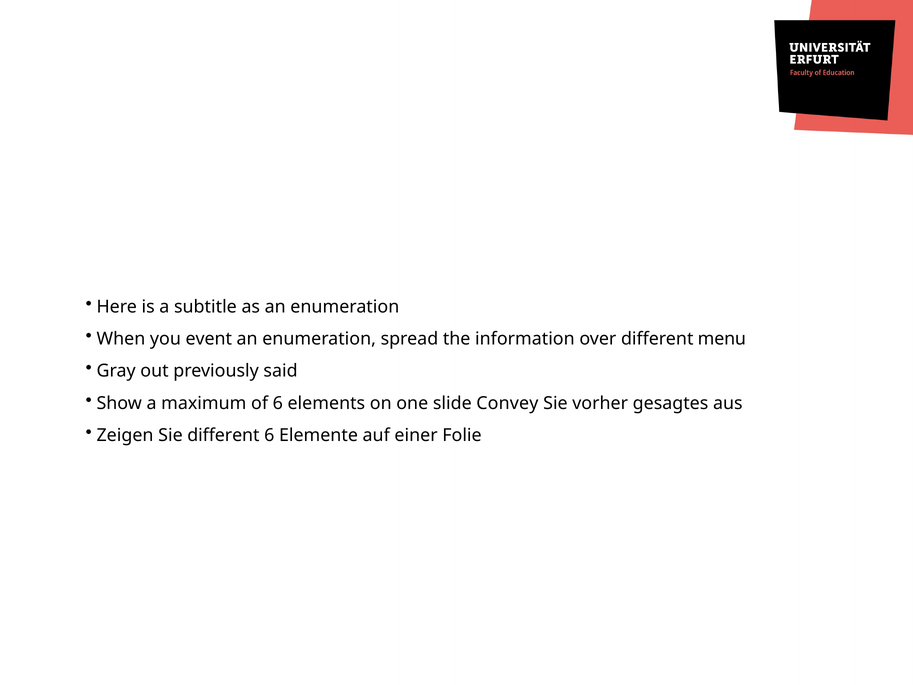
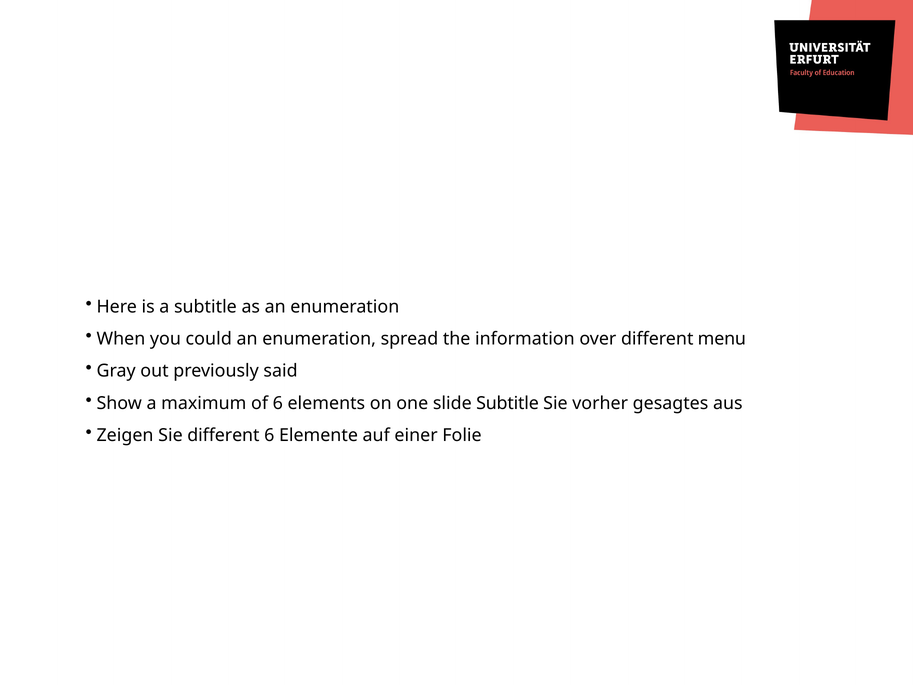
event: event -> could
slide Convey: Convey -> Subtitle
